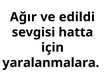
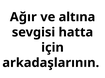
edildi: edildi -> altına
yaralanmalara: yaralanmalara -> arkadaşlarının
